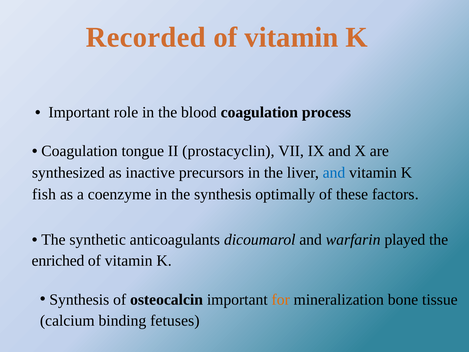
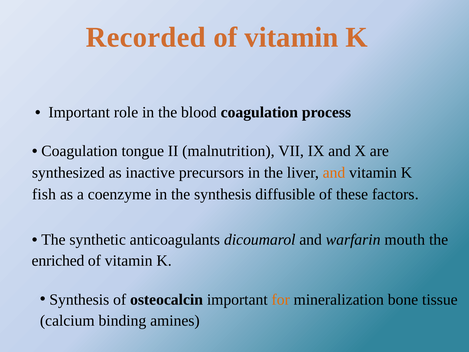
prostacyclin: prostacyclin -> malnutrition
and at (334, 173) colour: blue -> orange
optimally: optimally -> diffusible
played: played -> mouth
fetuses: fetuses -> amines
